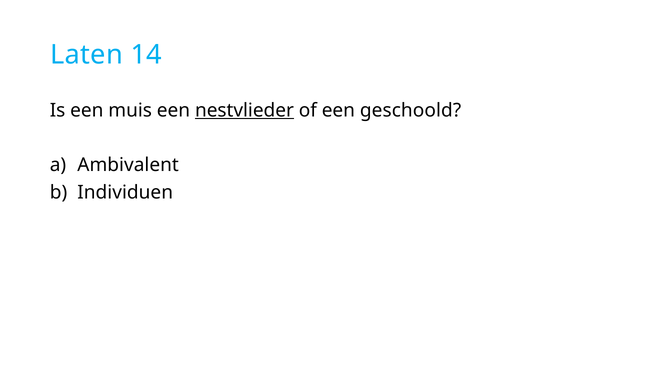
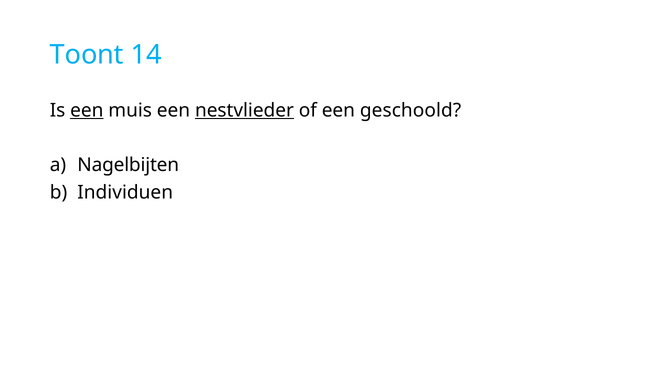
Laten: Laten -> Toont
een at (87, 110) underline: none -> present
Ambivalent: Ambivalent -> Nagelbijten
